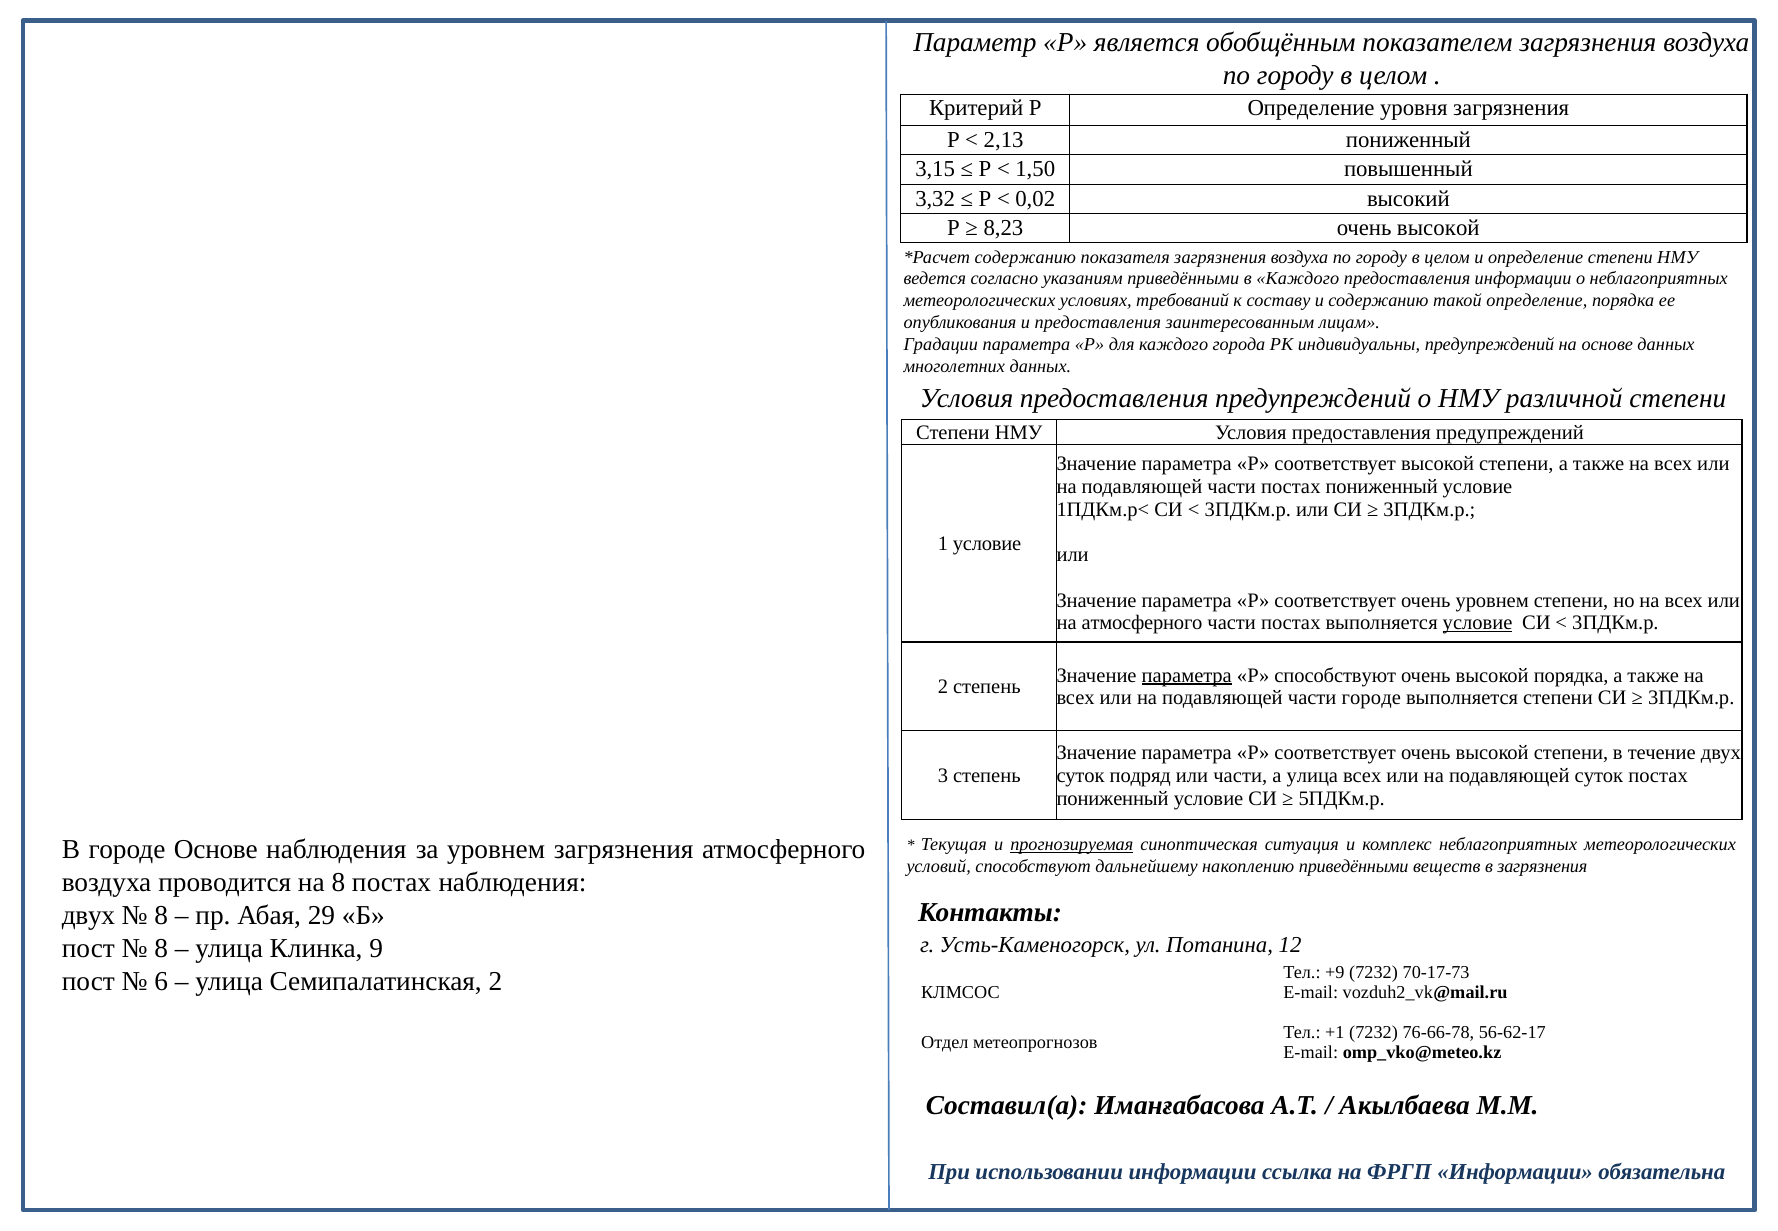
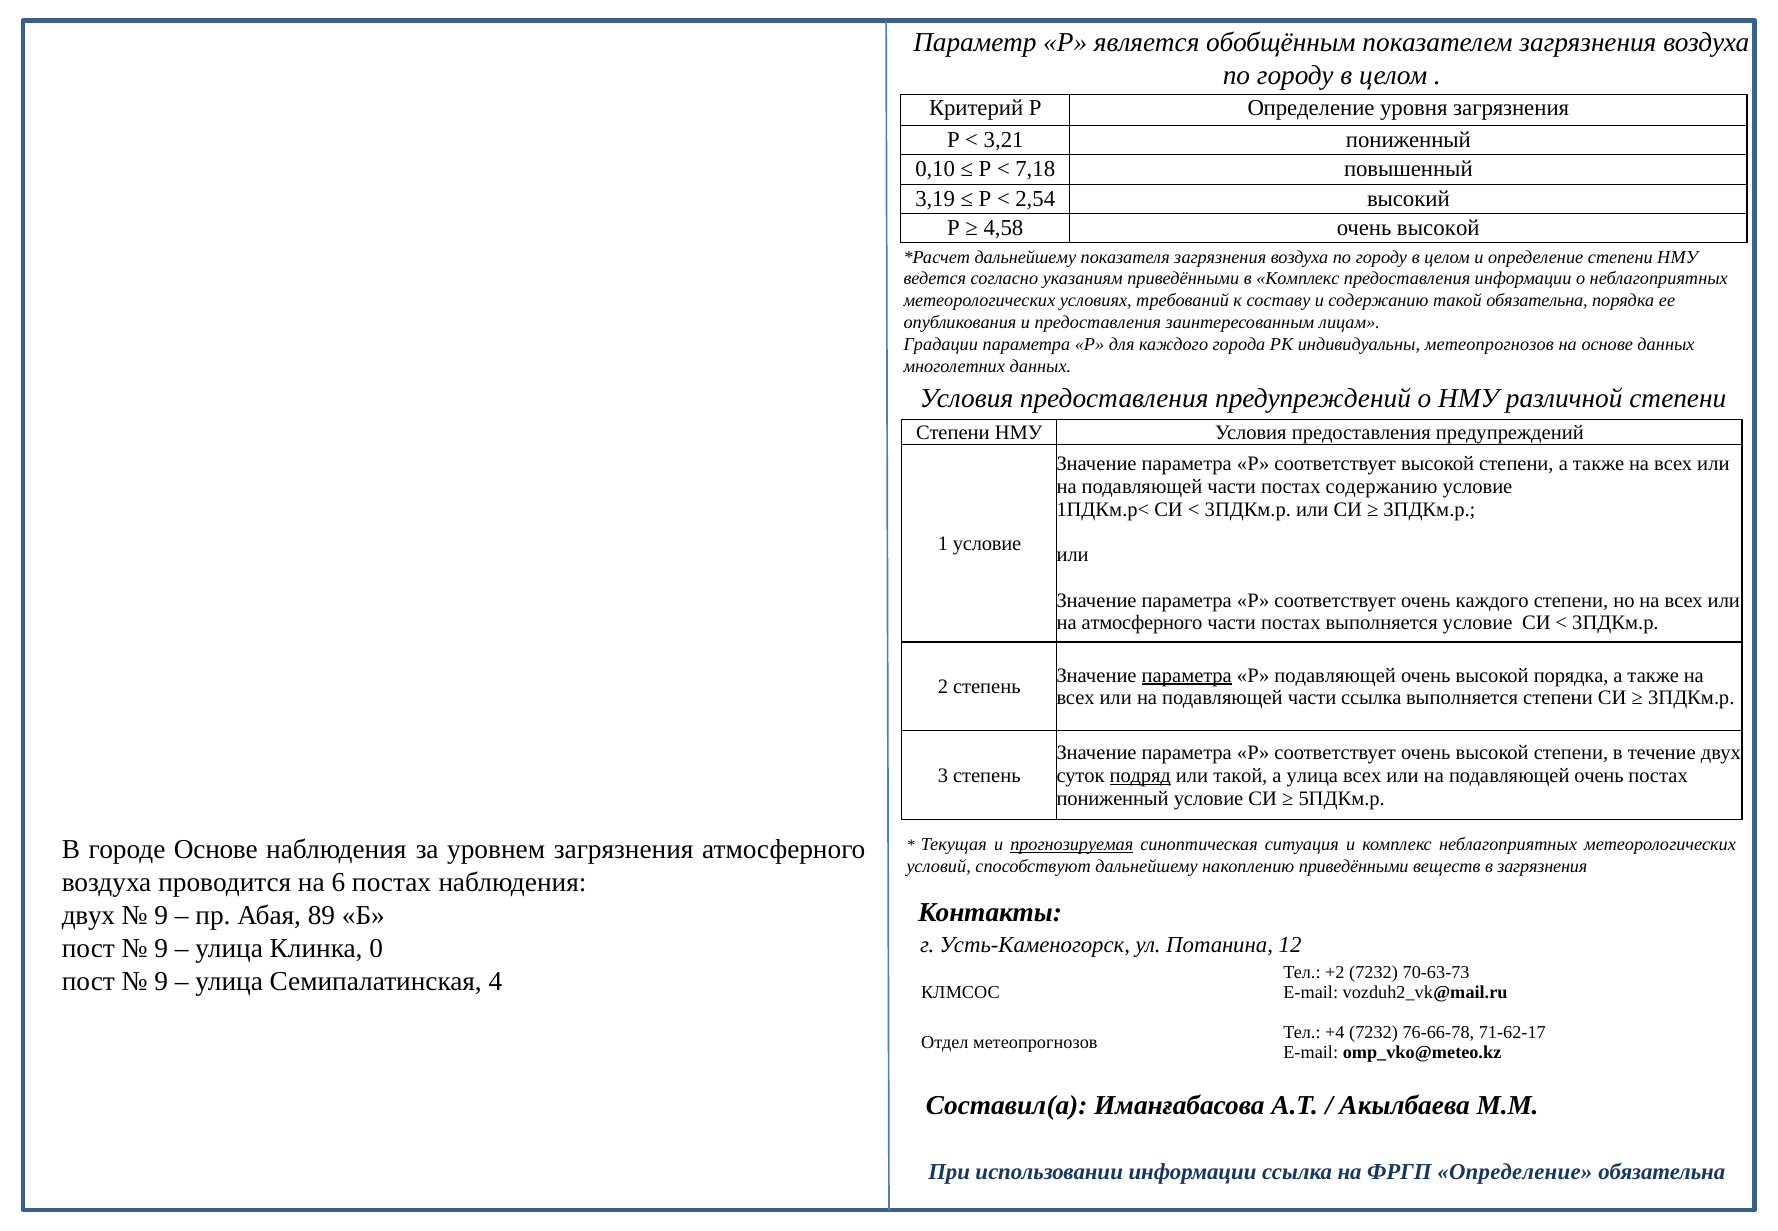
2,13: 2,13 -> 3,21
3,15: 3,15 -> 0,10
1,50: 1,50 -> 7,18
3,32: 3,32 -> 3,19
0,02: 0,02 -> 2,54
8,23: 8,23 -> 4,58
содержанию at (1025, 257): содержанию -> дальнейшему
в Каждого: Каждого -> Комплекс
такой определение: определение -> обязательна
индивидуальны предупреждений: предупреждений -> метеопрогнозов
части постах пониженный: пониженный -> содержанию
очень уровнем: уровнем -> каждого
условие at (1478, 623) underline: present -> none
Р способствуют: способствуют -> подавляющей
части городе: городе -> ссылка
подряд underline: none -> present
или части: части -> такой
на подавляющей суток: суток -> очень
на 8: 8 -> 6
8 at (161, 915): 8 -> 9
29: 29 -> 89
8 at (161, 948): 8 -> 9
9: 9 -> 0
+9: +9 -> +2
70-17-73: 70-17-73 -> 70-63-73
6 at (161, 981): 6 -> 9
Семипалатинская 2: 2 -> 4
+1: +1 -> +4
56-62-17: 56-62-17 -> 71-62-17
ФРГП Информации: Информации -> Определение
